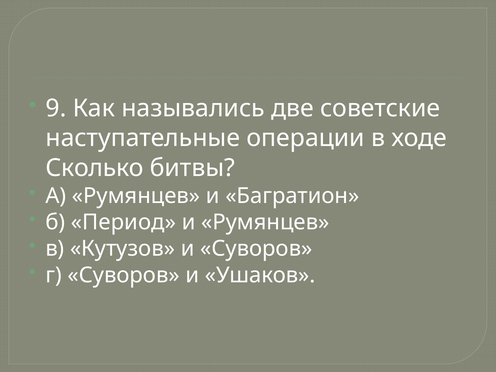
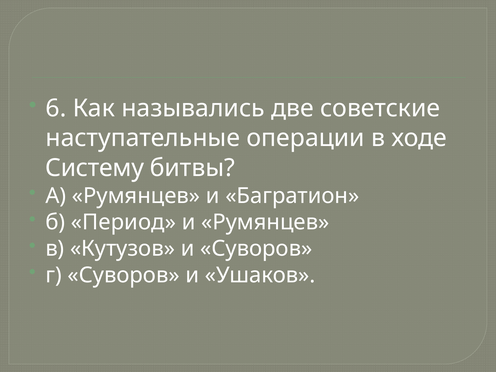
9: 9 -> 6
Сколько: Сколько -> Систему
